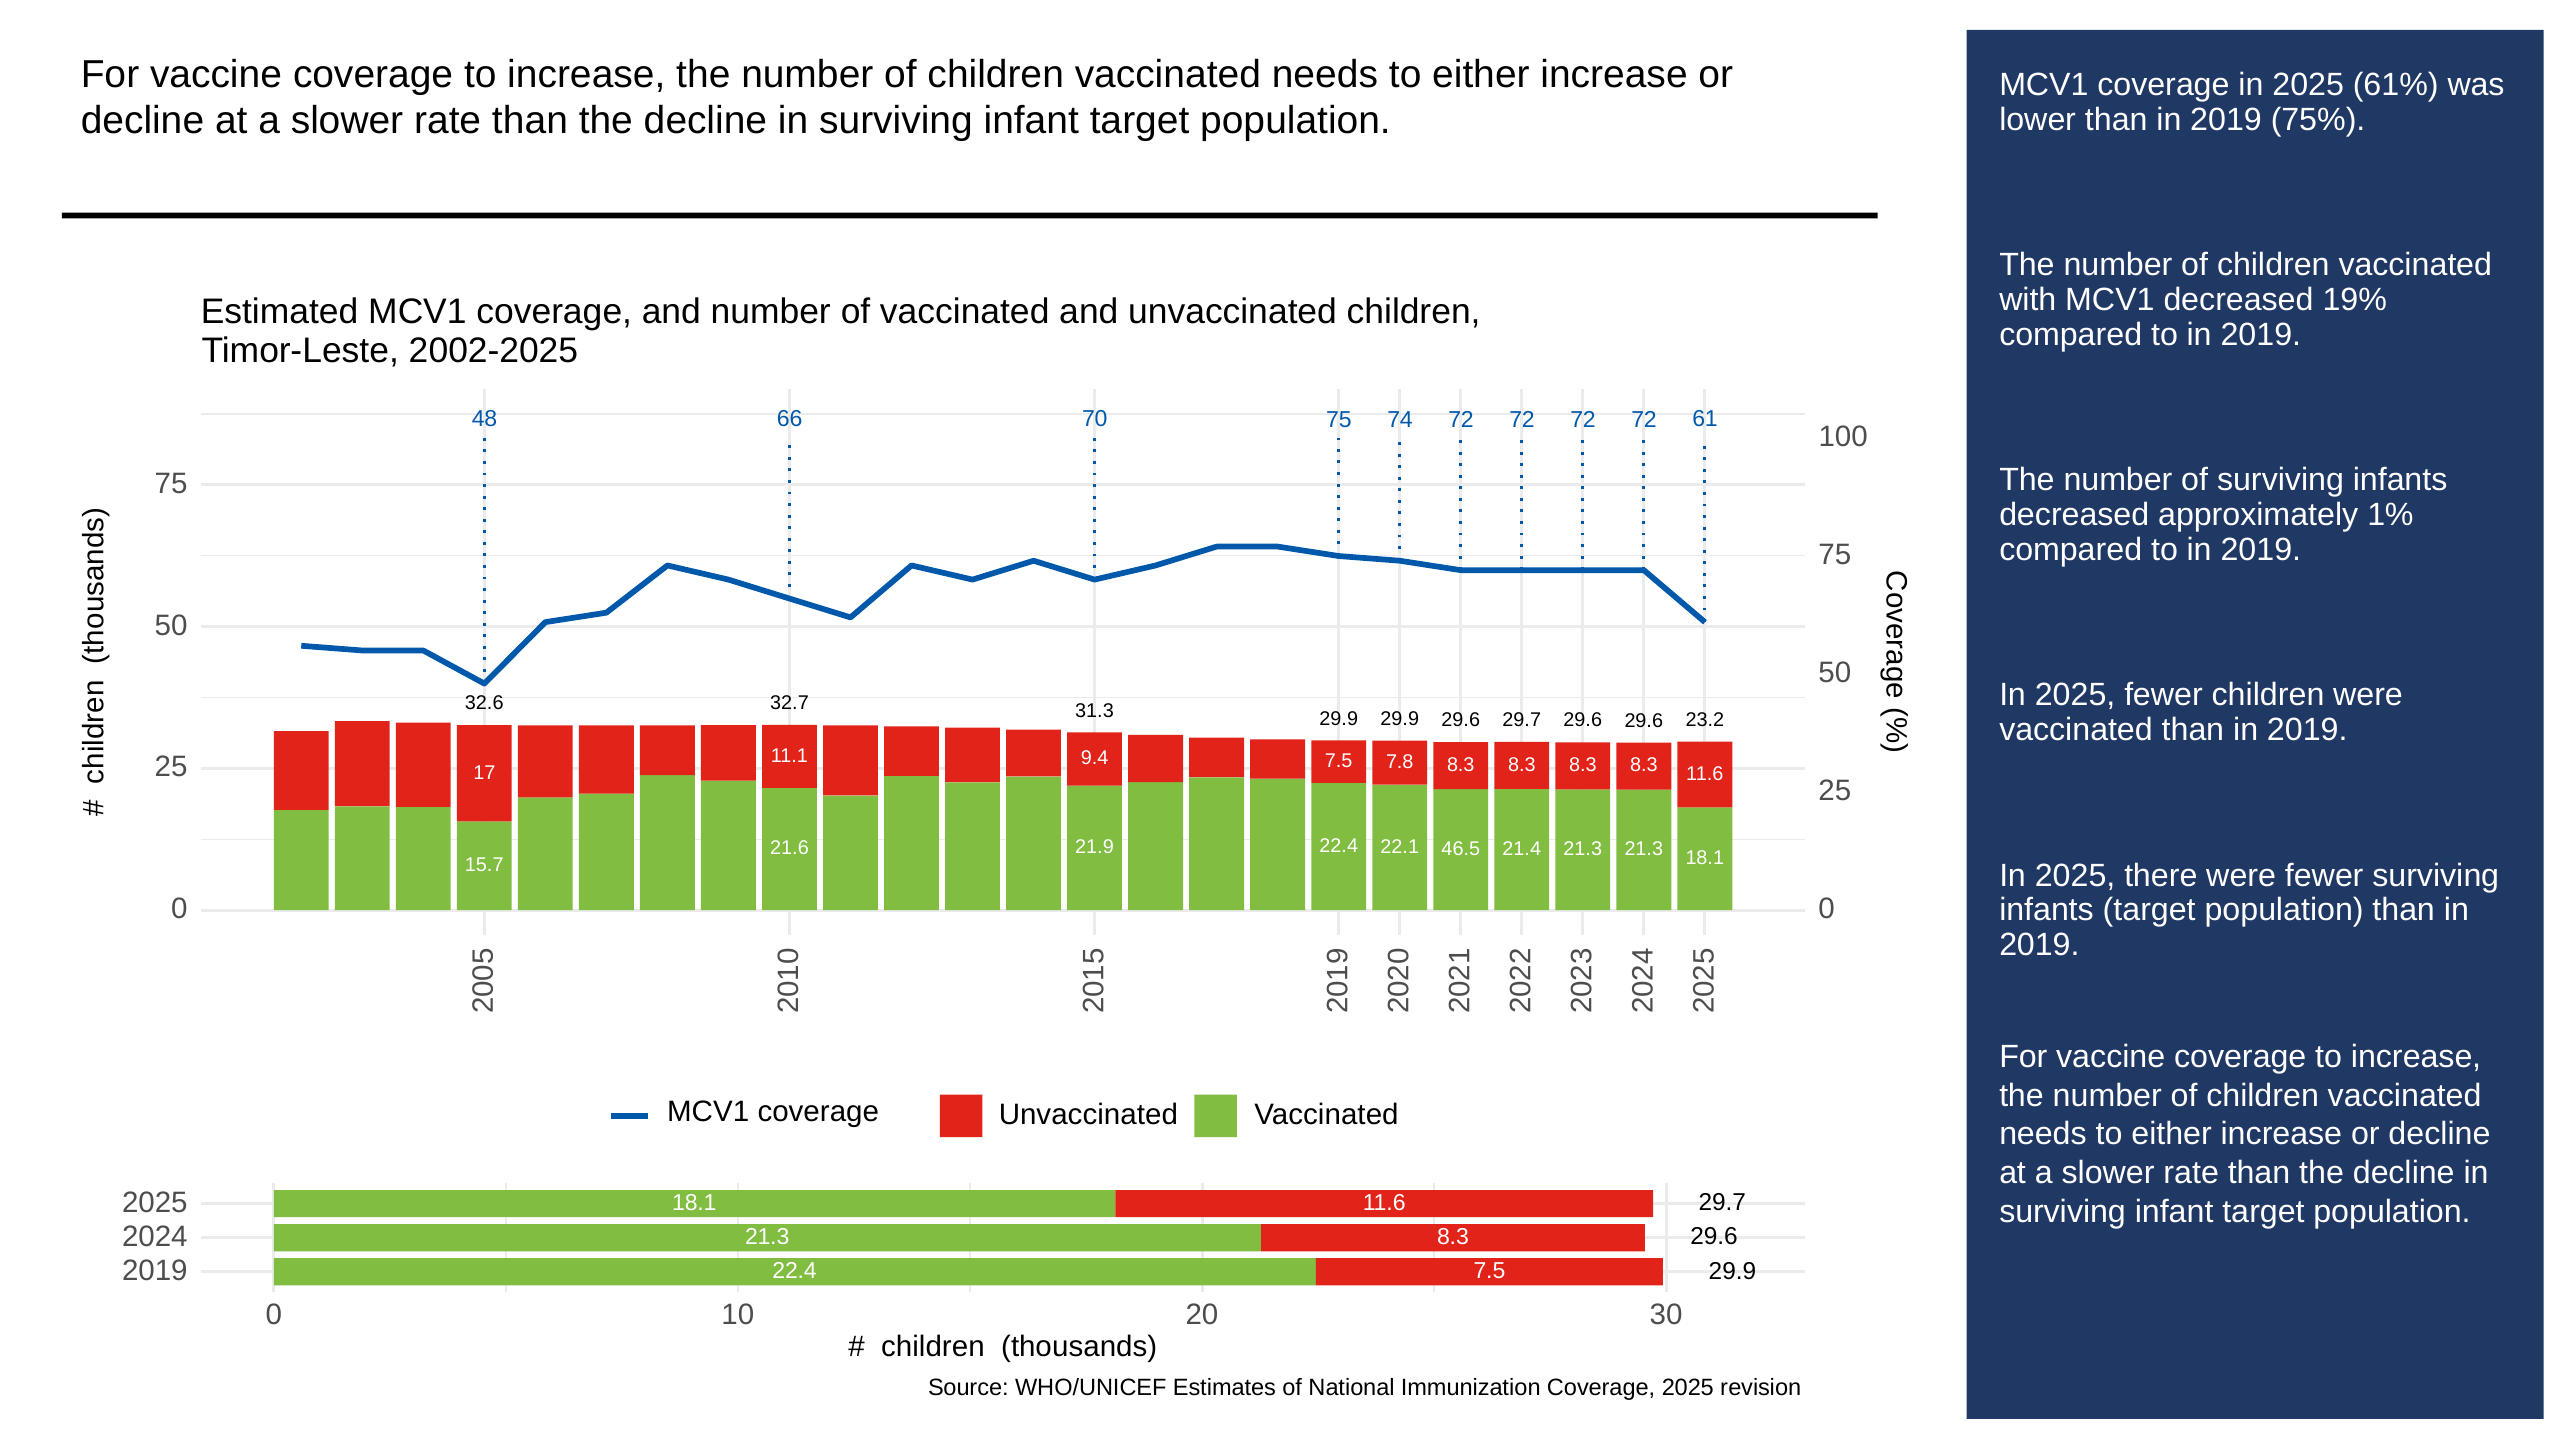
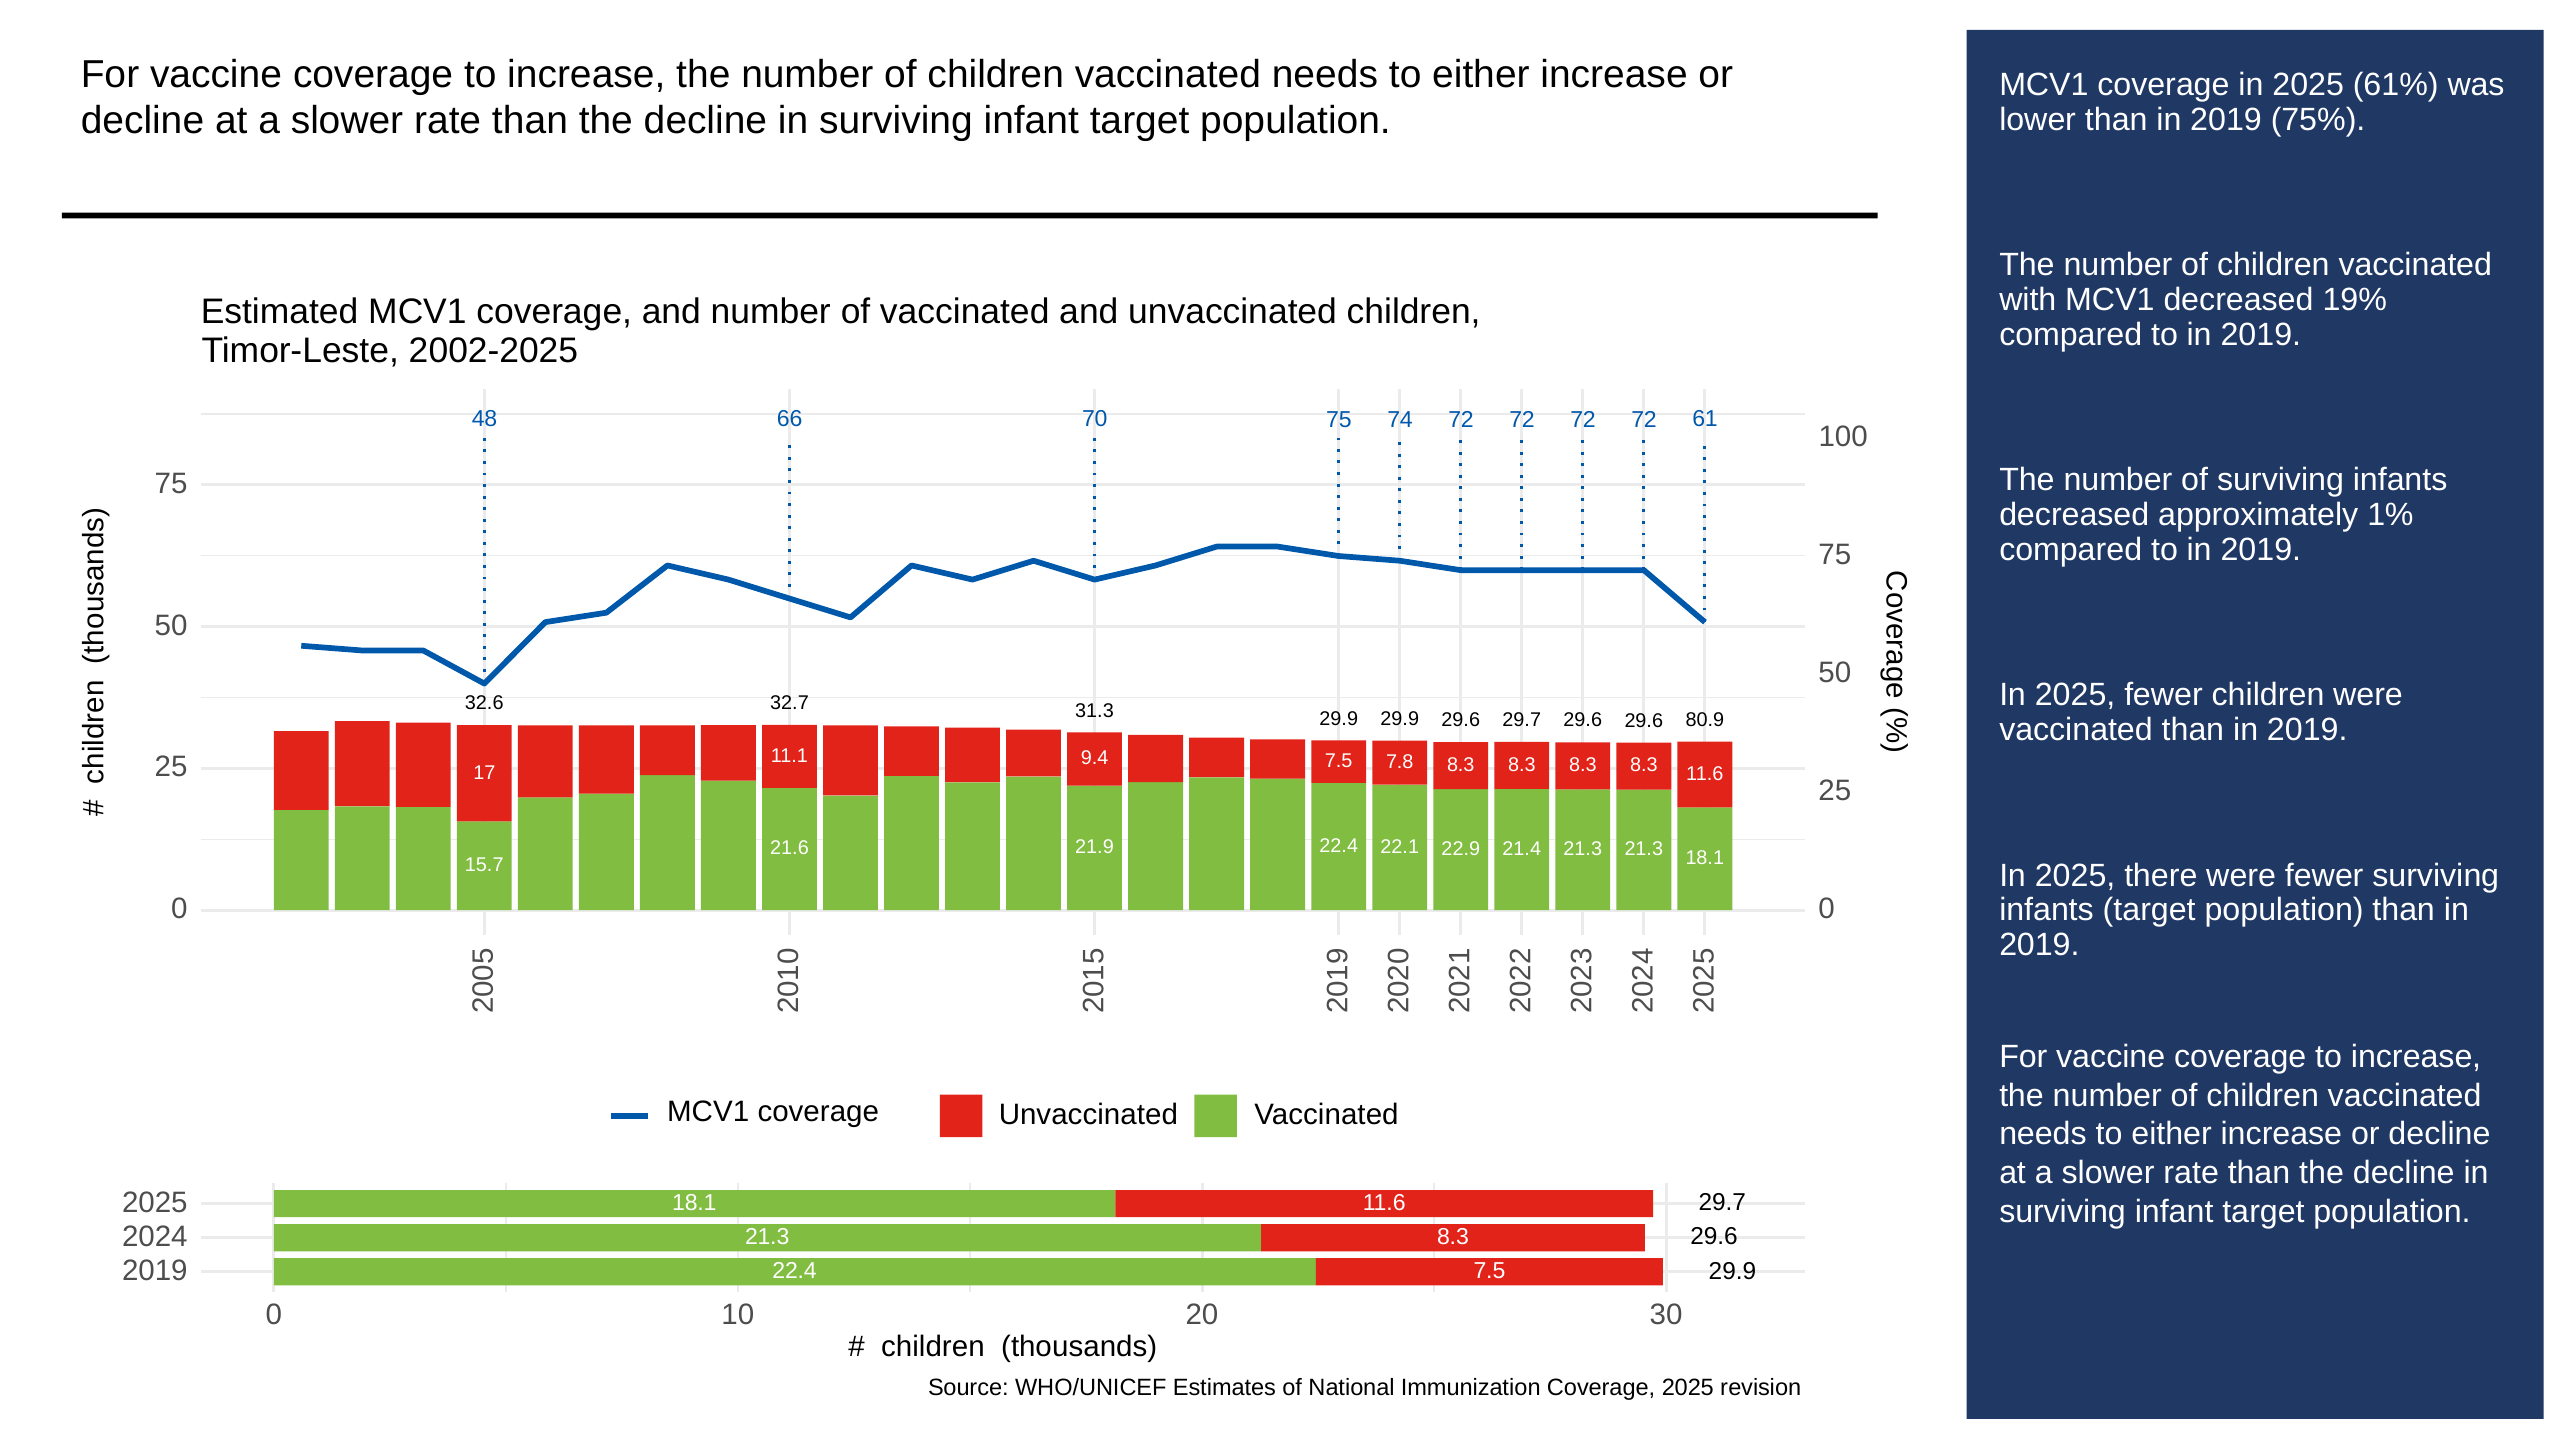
23.2: 23.2 -> 80.9
46.5: 46.5 -> 22.9
